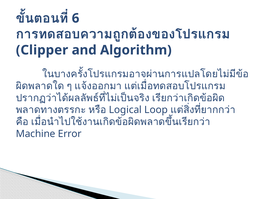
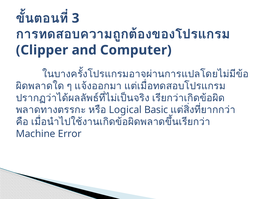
6: 6 -> 3
Algorithm: Algorithm -> Computer
Loop: Loop -> Basic
